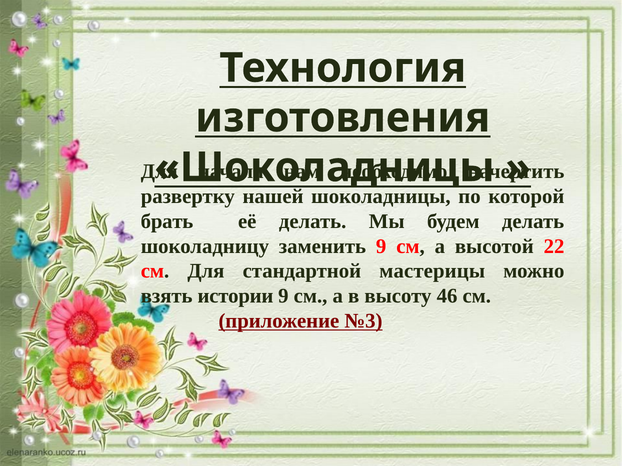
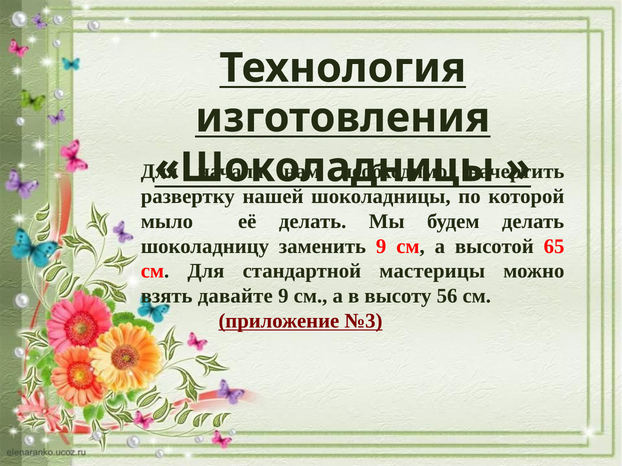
брать: брать -> мыло
22: 22 -> 65
истории: истории -> давайте
46: 46 -> 56
